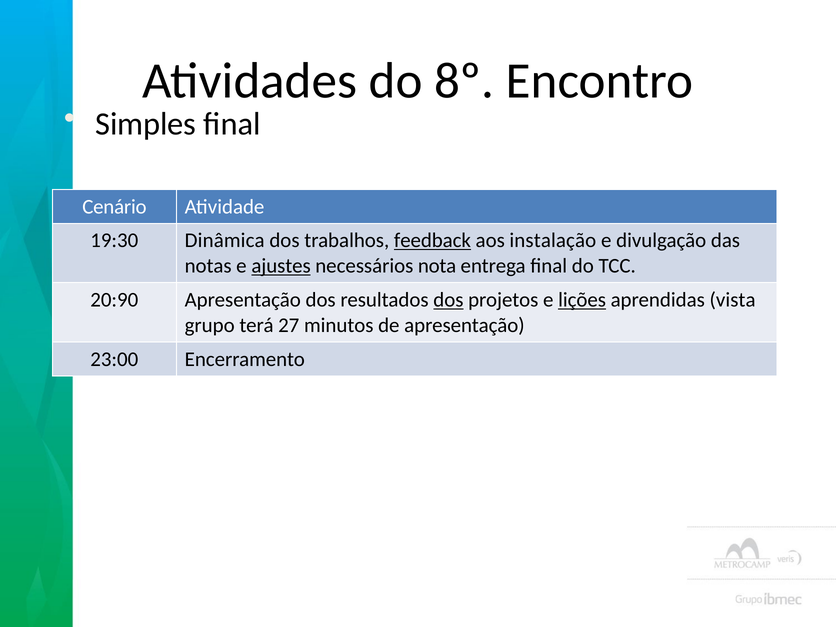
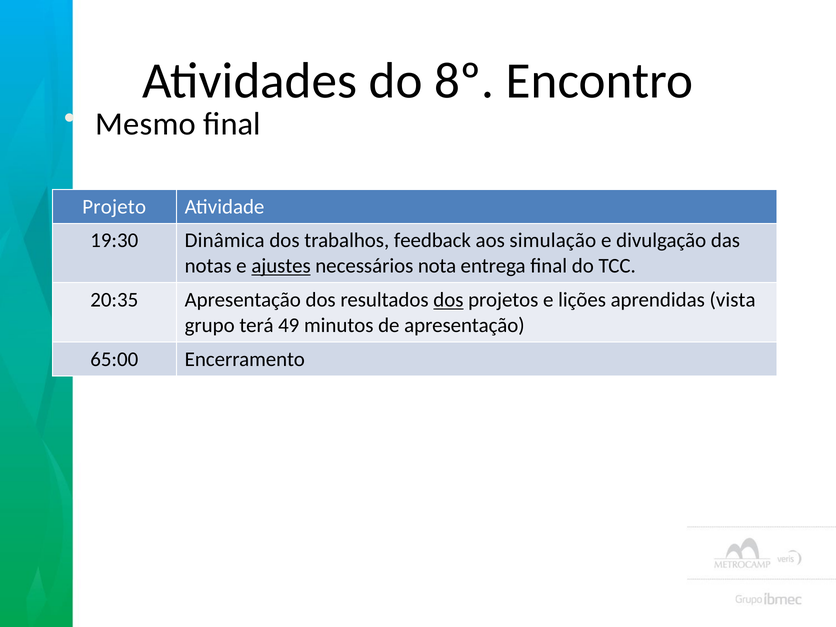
Simples: Simples -> Mesmo
Cenário: Cenário -> Projeto
feedback underline: present -> none
instalação: instalação -> simulação
20:90: 20:90 -> 20:35
lições underline: present -> none
27: 27 -> 49
23:00: 23:00 -> 65:00
